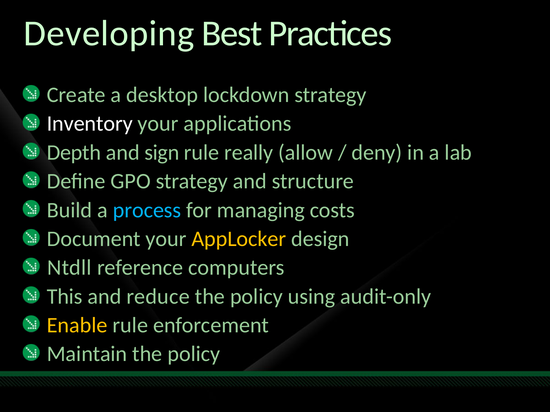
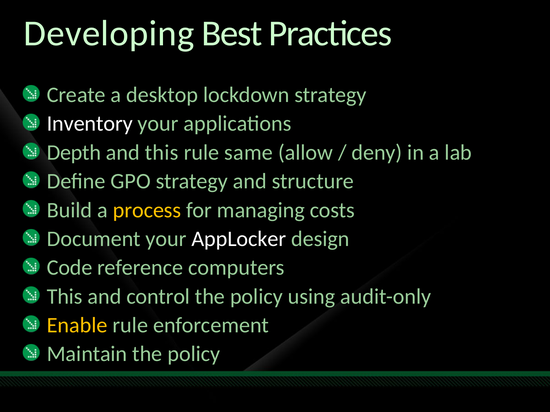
and sign: sign -> this
really: really -> same
process colour: light blue -> yellow
AppLocker colour: yellow -> white
Ntdll: Ntdll -> Code
reduce: reduce -> control
